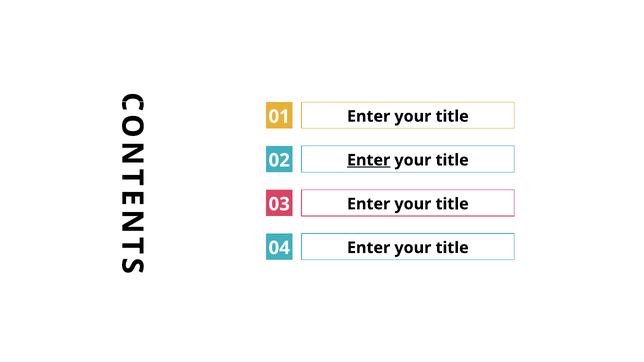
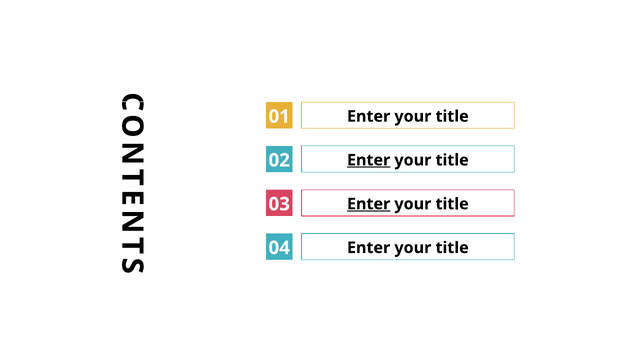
Enter at (369, 204) underline: none -> present
